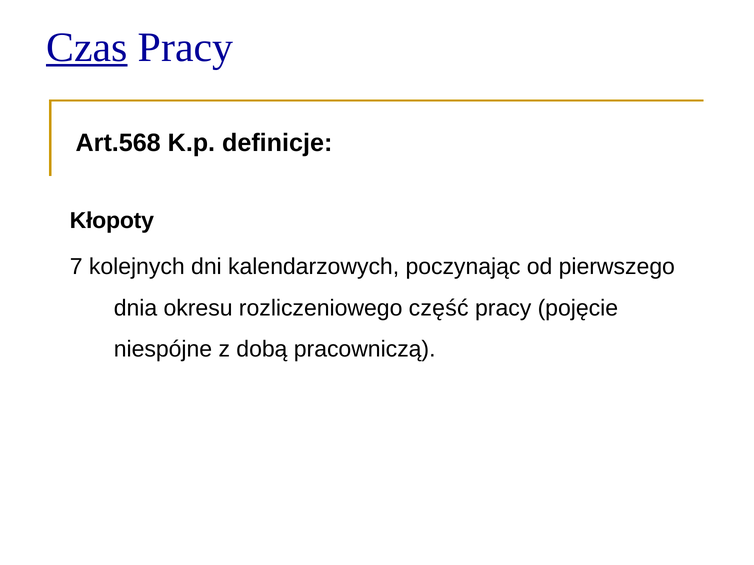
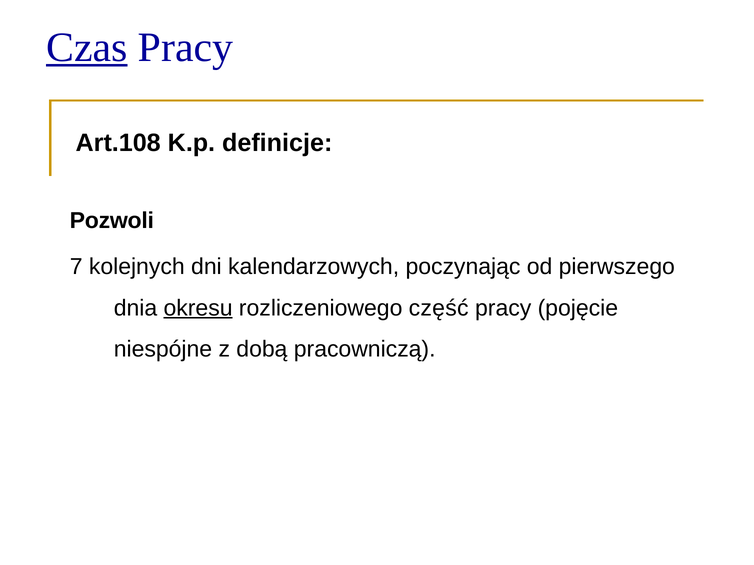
Art.568: Art.568 -> Art.108
Kłopoty: Kłopoty -> Pozwoli
okresu underline: none -> present
